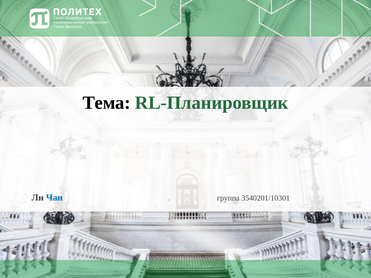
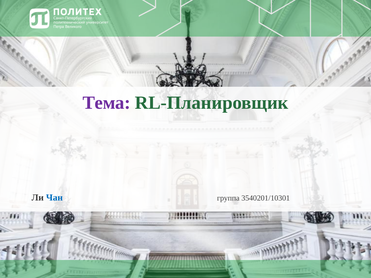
Тема colour: black -> purple
